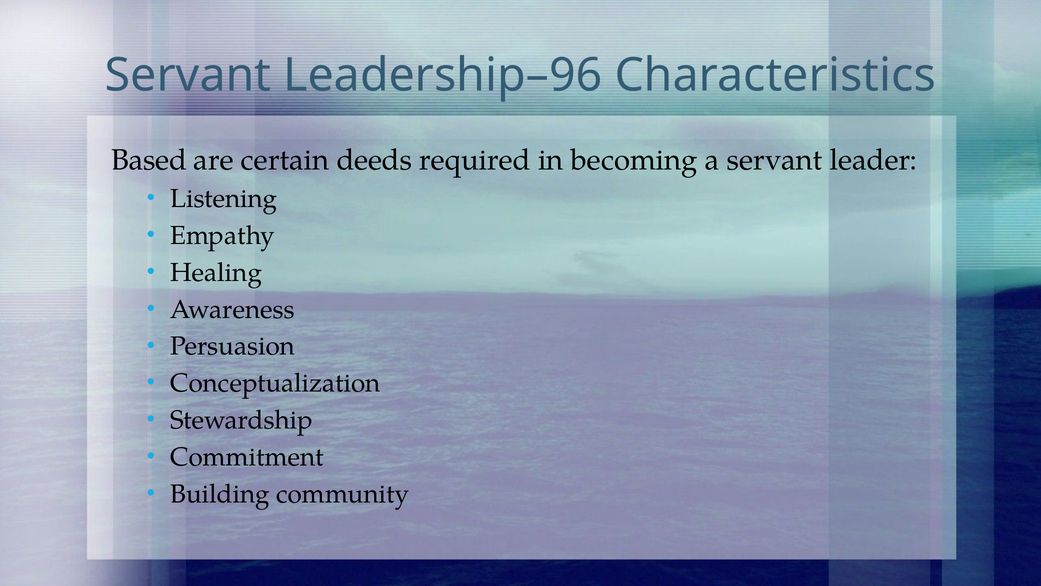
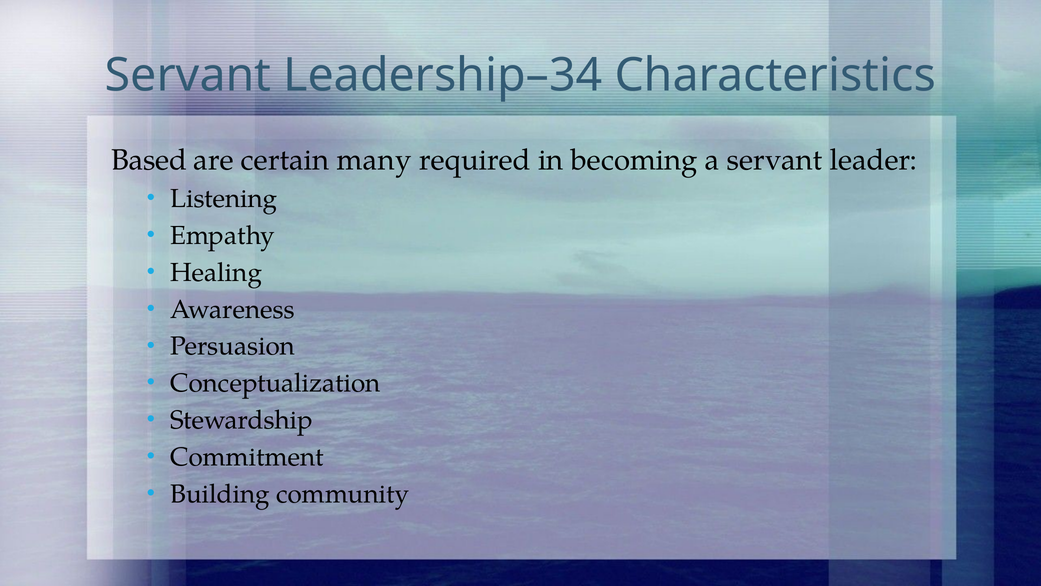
Leadership–96: Leadership–96 -> Leadership–34
deeds: deeds -> many
